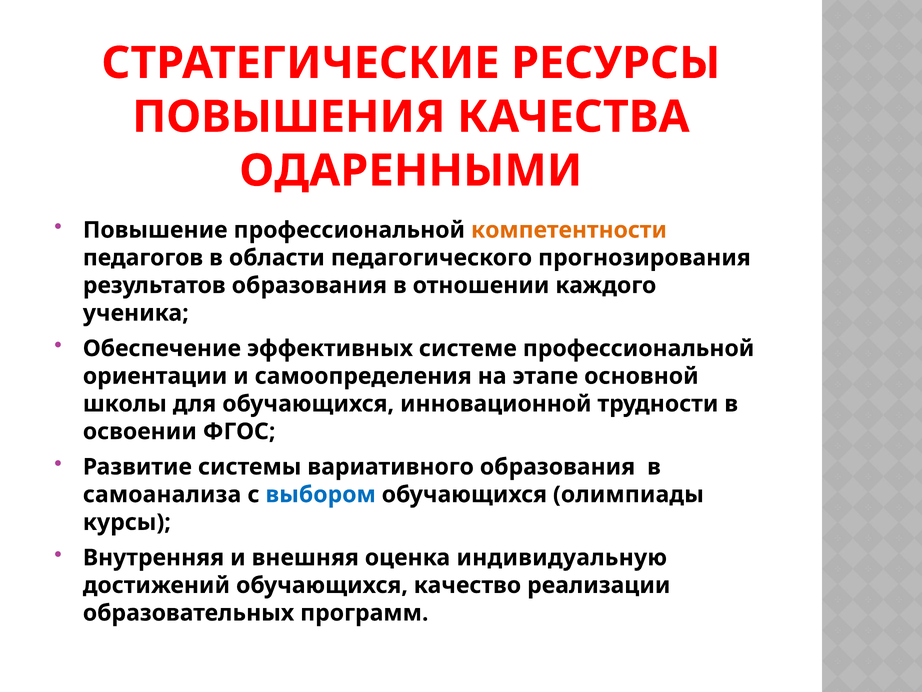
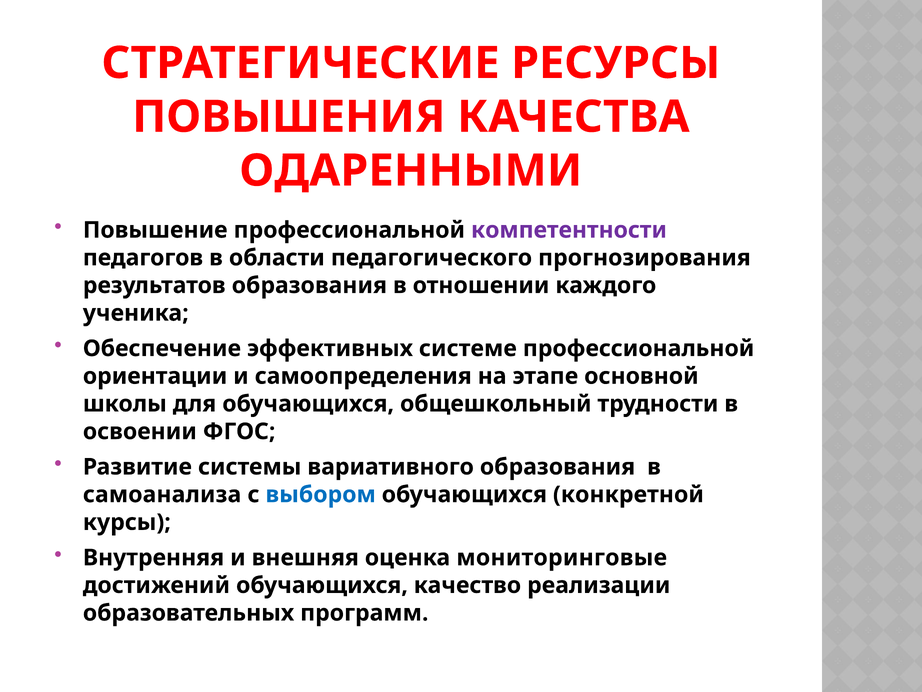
компетентности colour: orange -> purple
инновационной: инновационной -> общешкольный
олимпиады: олимпиады -> конкретной
индивидуальную: индивидуальную -> мониторинговые
